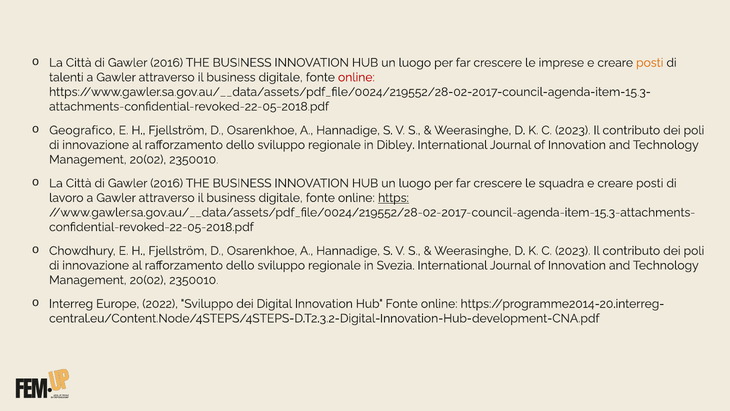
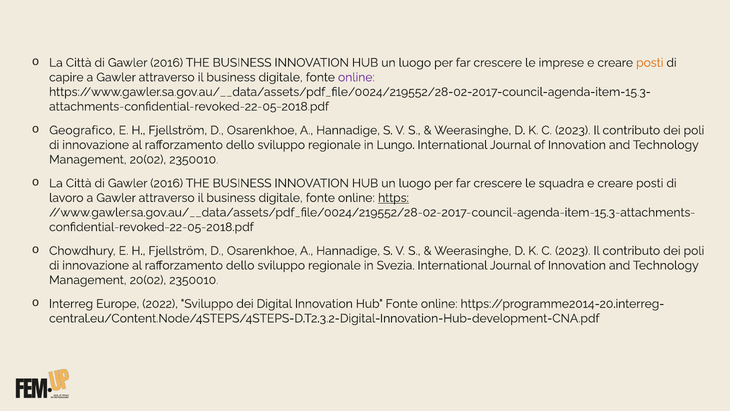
talenti: talenti -> capire
online at (356, 77) colour: red -> purple
Dibley: Dibley -> Lungo
